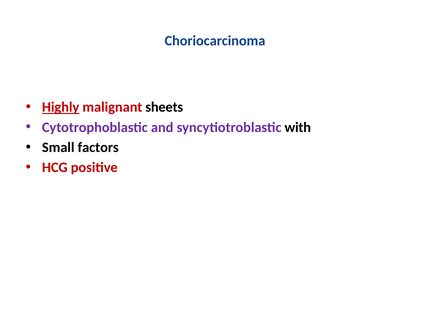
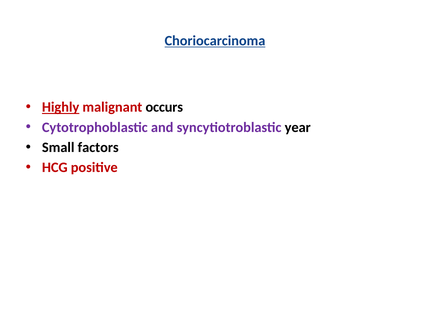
Choriocarcinoma underline: none -> present
sheets: sheets -> occurs
with: with -> year
